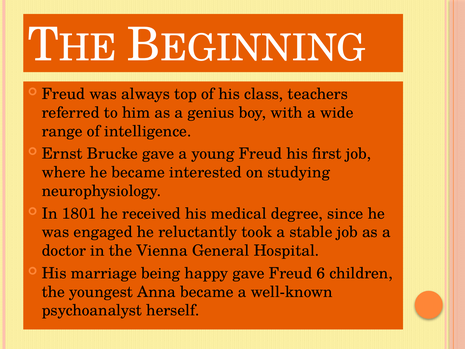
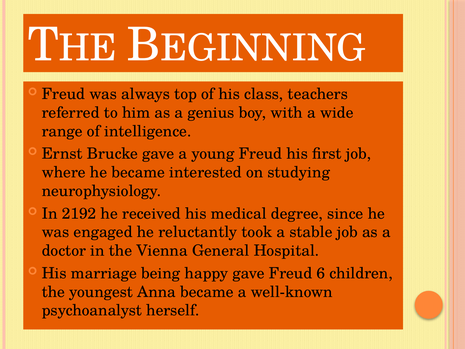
1801: 1801 -> 2192
